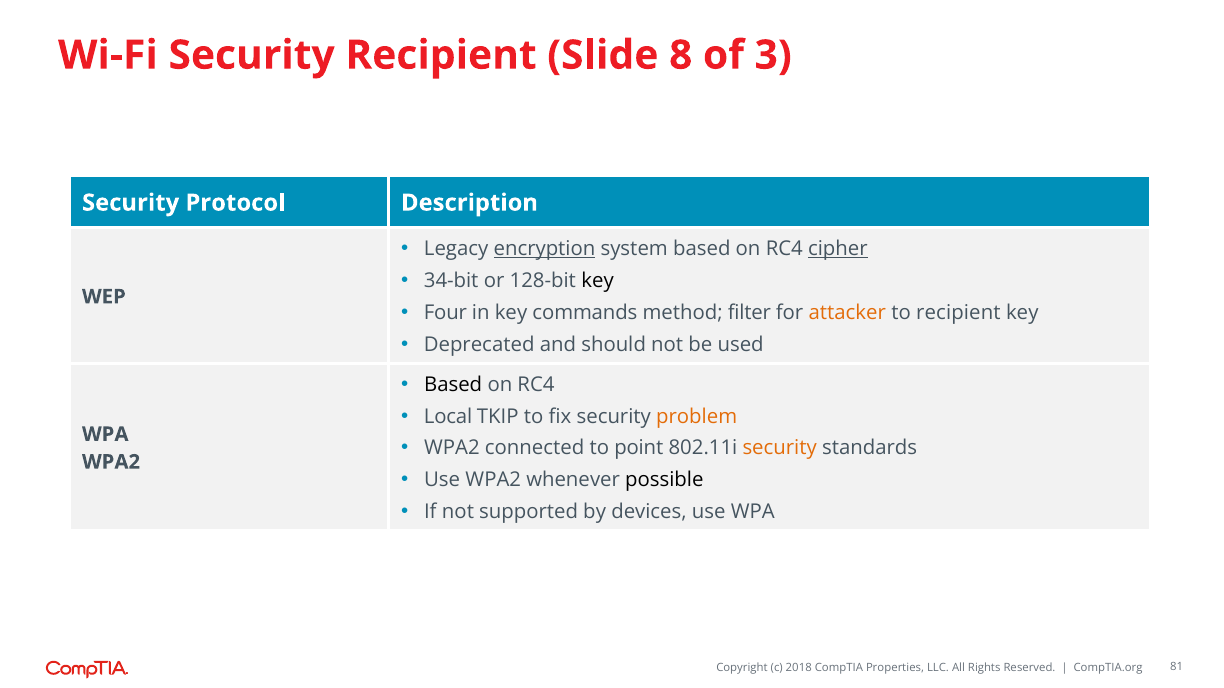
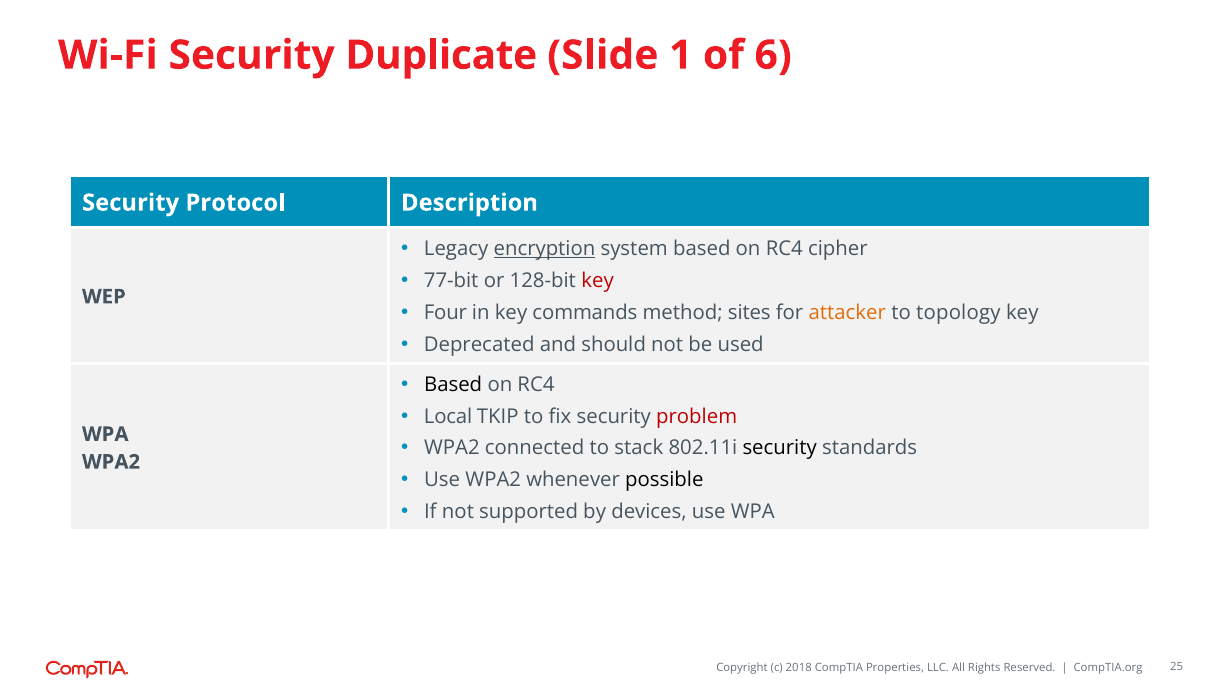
Security Recipient: Recipient -> Duplicate
8: 8 -> 1
3: 3 -> 6
cipher underline: present -> none
34-bit: 34-bit -> 77-bit
key at (598, 281) colour: black -> red
filter: filter -> sites
to recipient: recipient -> topology
problem colour: orange -> red
point: point -> stack
security at (780, 448) colour: orange -> black
81: 81 -> 25
